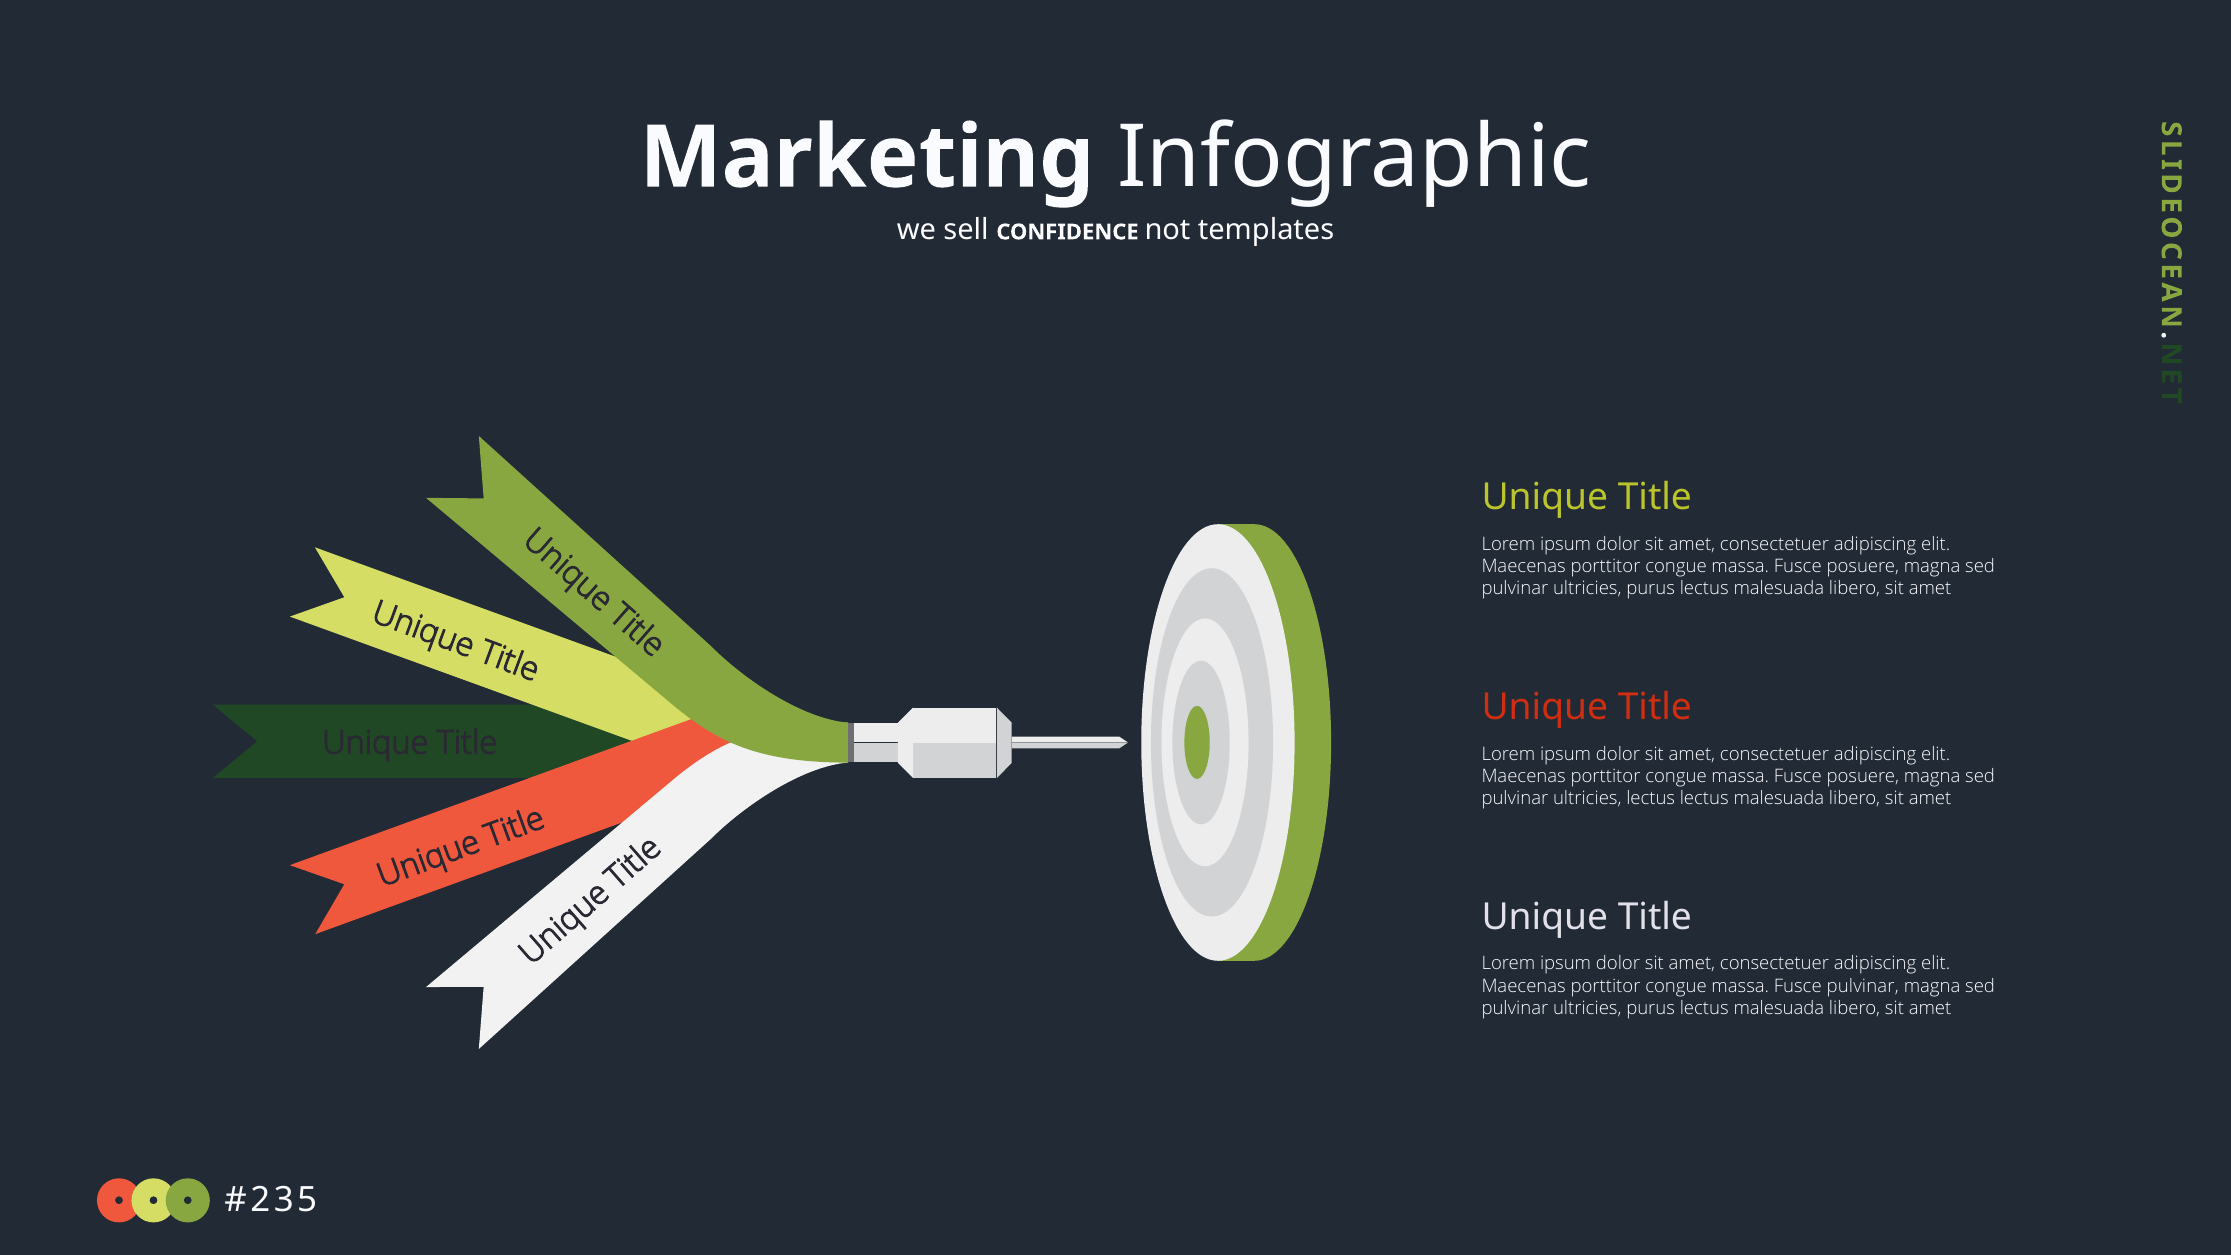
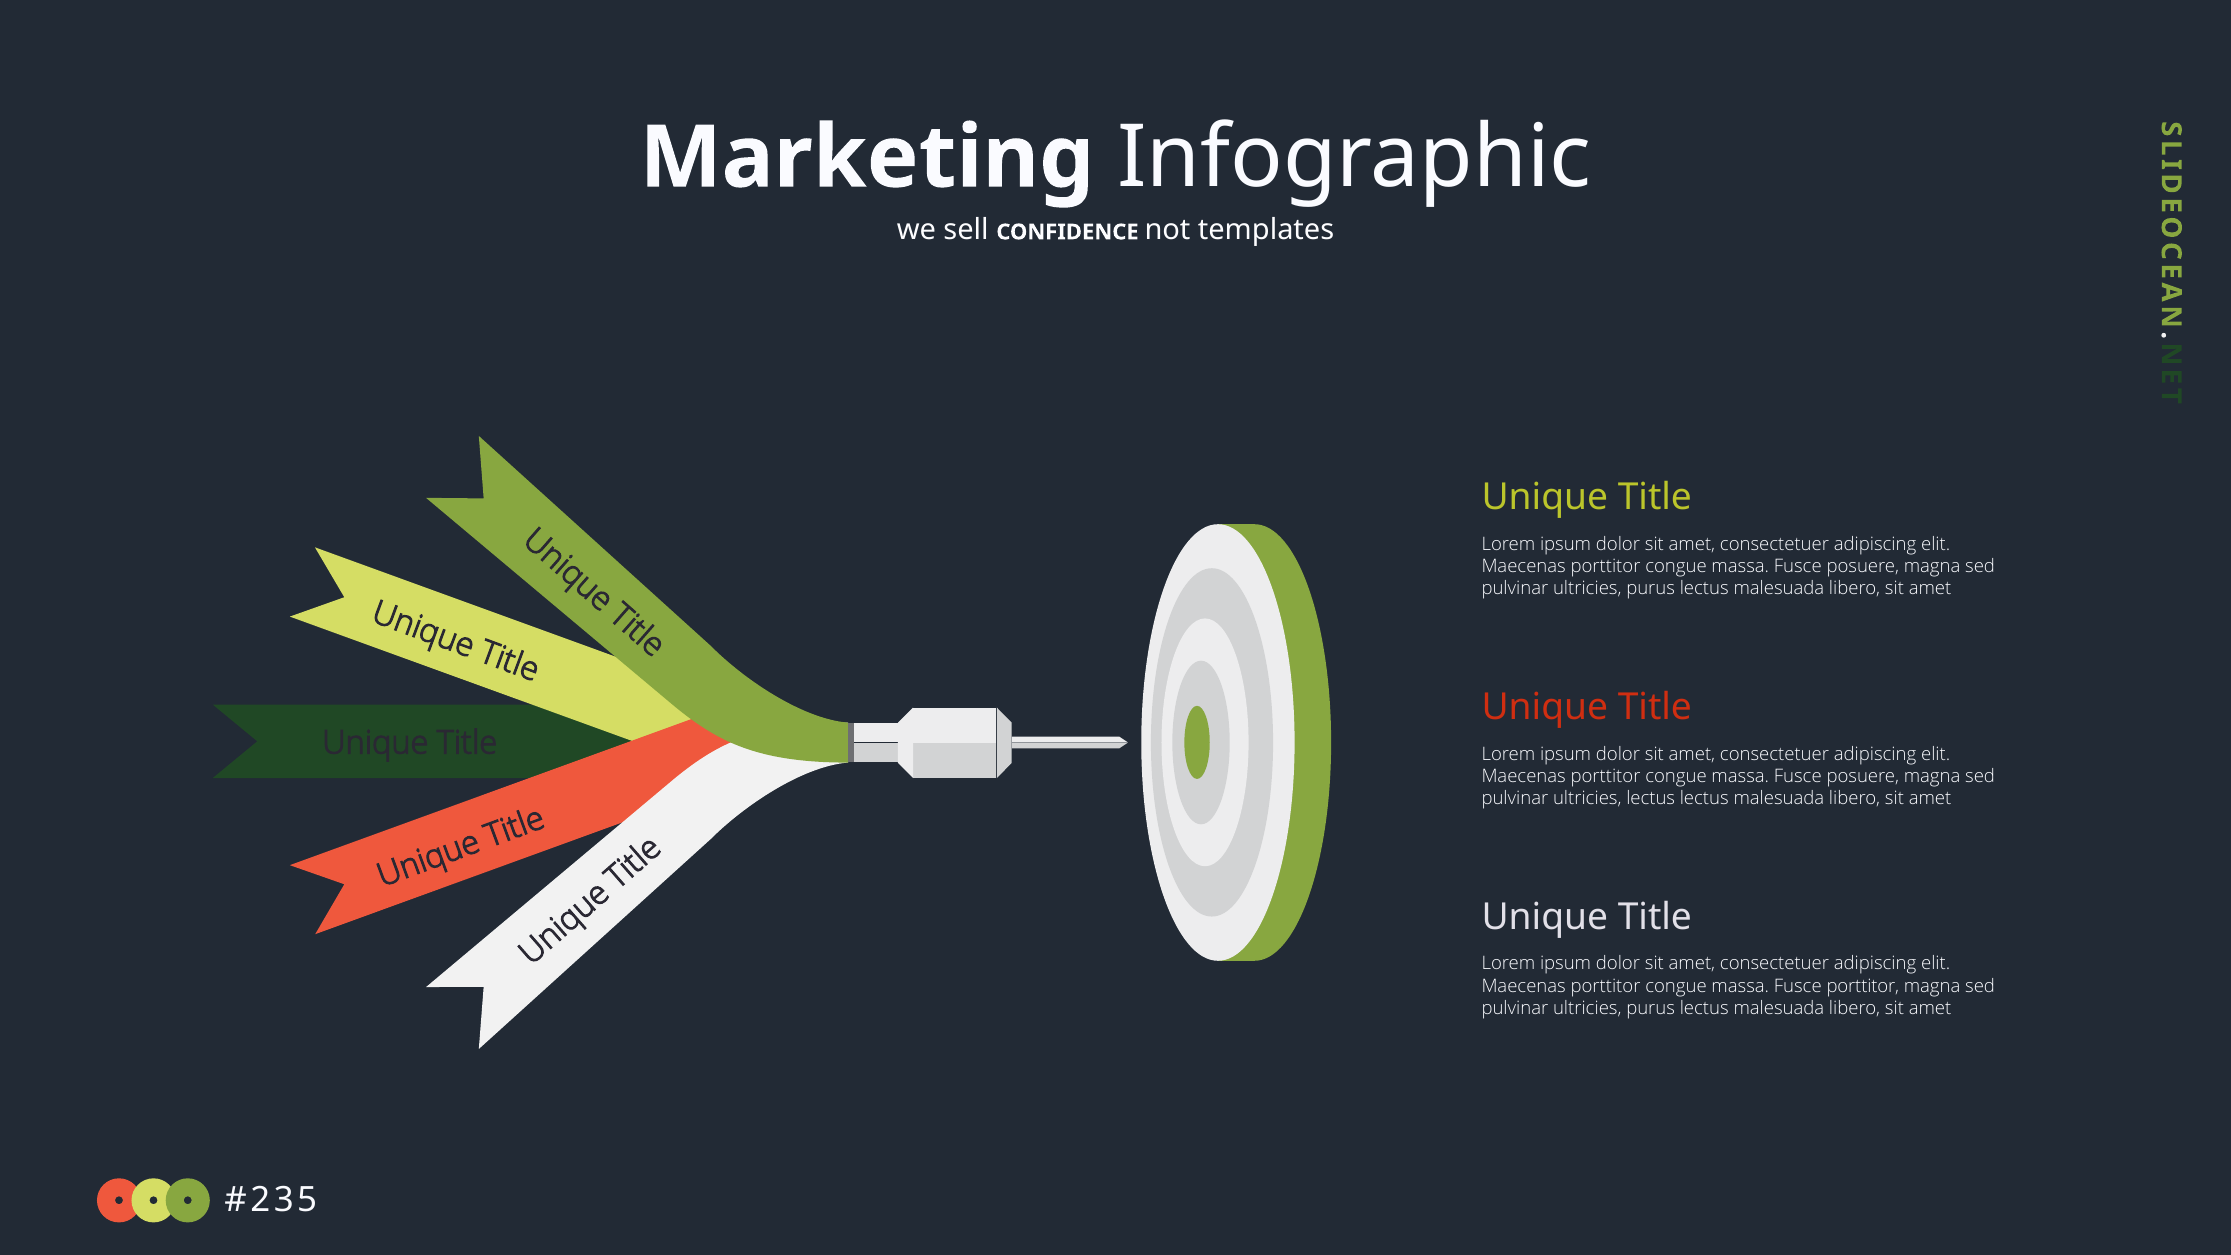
Fusce pulvinar: pulvinar -> porttitor
